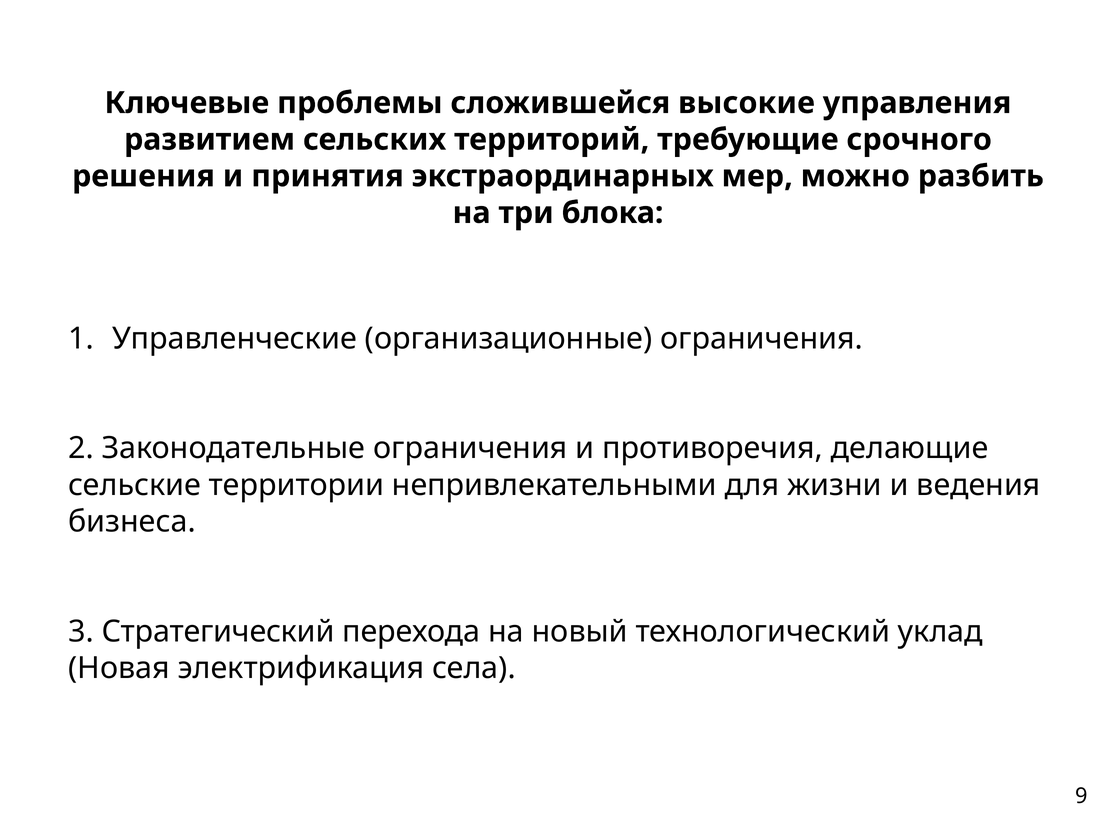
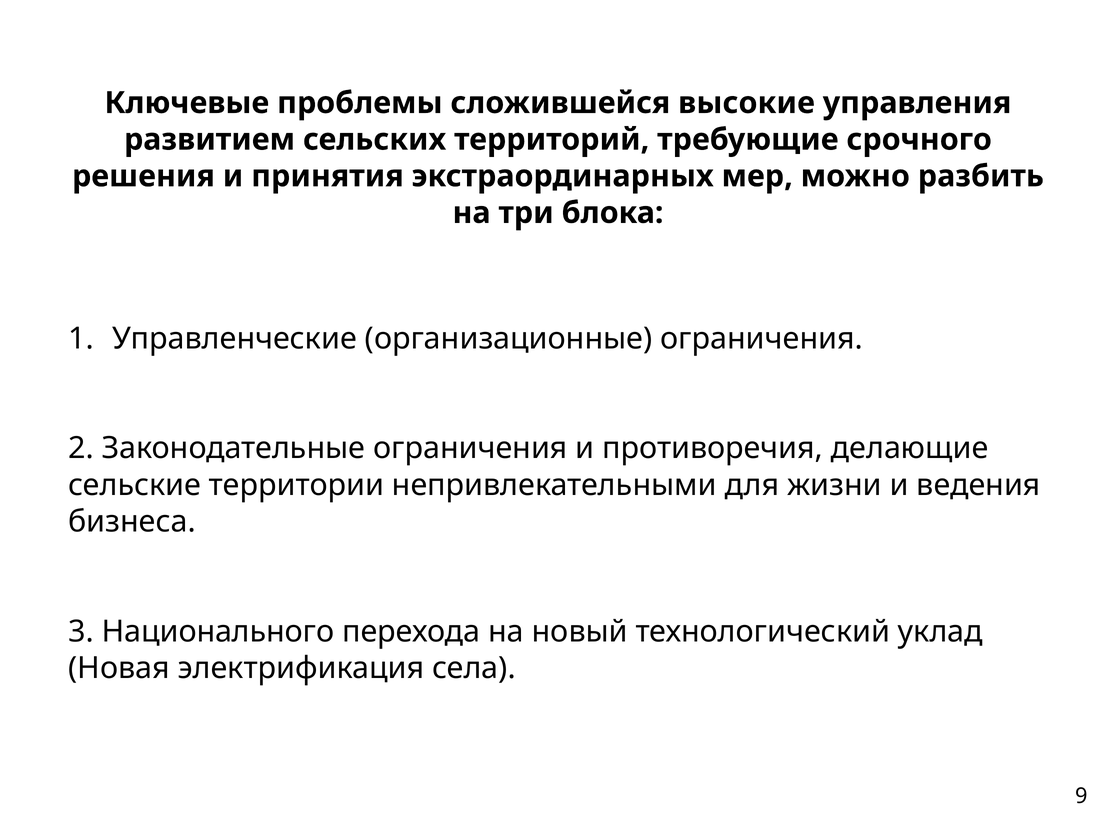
Стратегический: Стратегический -> Национального
